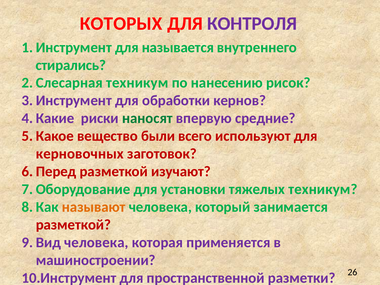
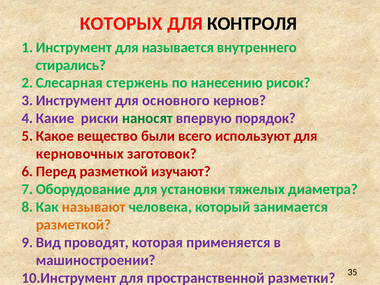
КОНТРОЛЯ colour: purple -> black
техникум at (137, 83): техникум -> стержень
обработки: обработки -> основного
средние: средние -> порядок
тяжелых техникум: техникум -> диаметра
разметкой at (73, 225) colour: red -> orange
человека at (96, 243): человека -> проводят
26: 26 -> 35
